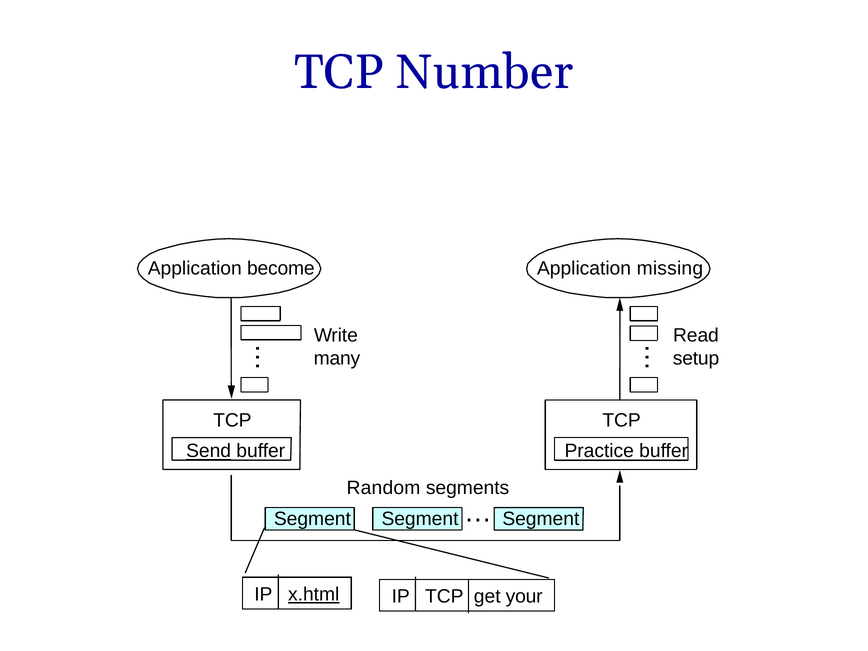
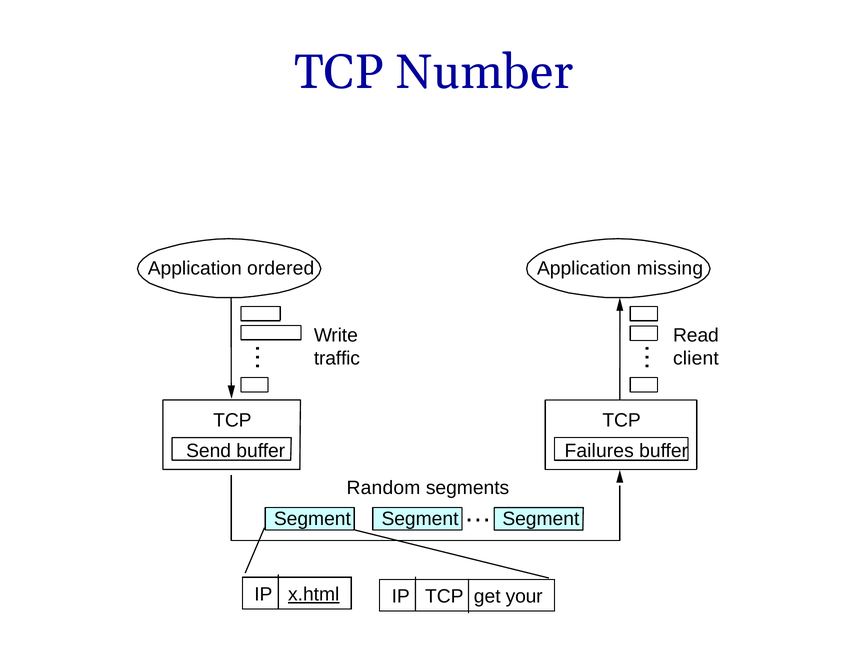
become: become -> ordered
many: many -> traffic
setup: setup -> client
Send underline: present -> none
Practice: Practice -> Failures
